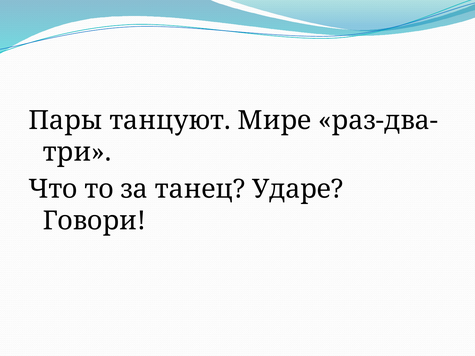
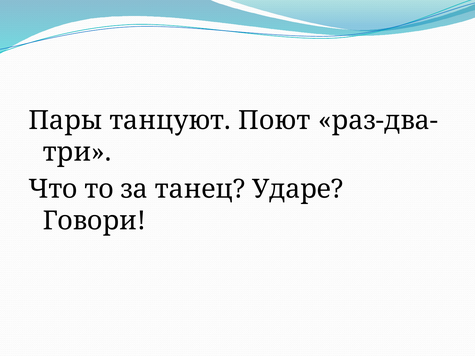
Мире: Мире -> Поют
